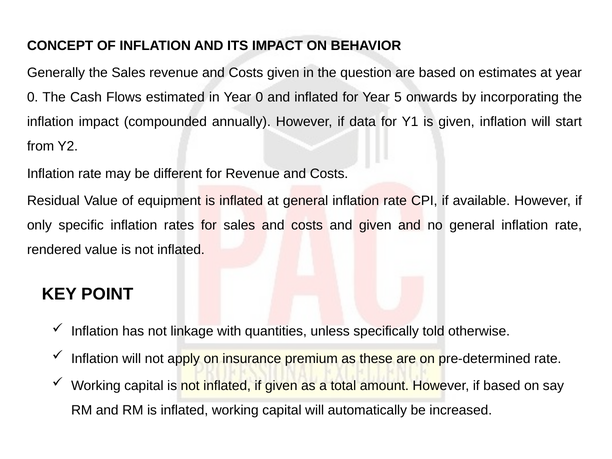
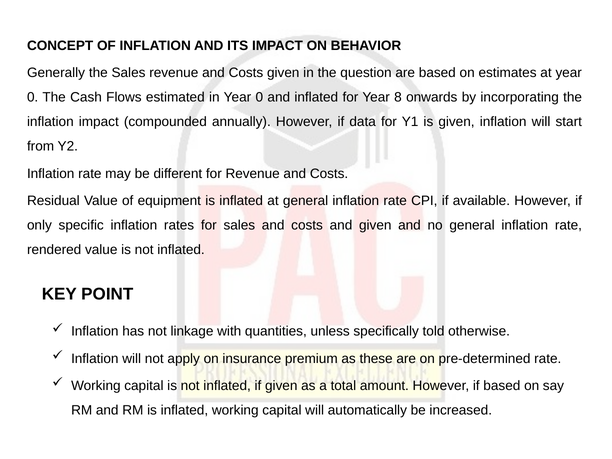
5: 5 -> 8
